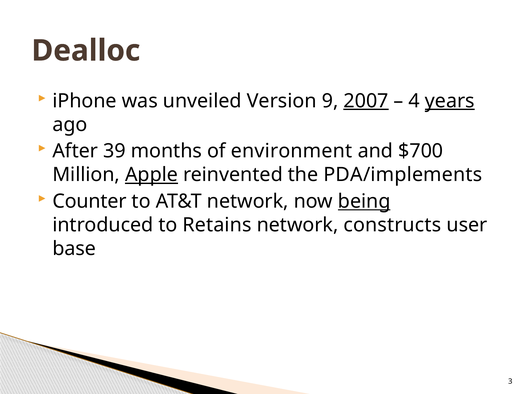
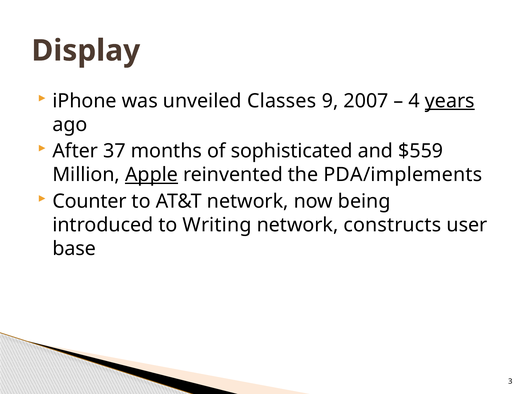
Dealloc: Dealloc -> Display
Version: Version -> Classes
2007 underline: present -> none
39: 39 -> 37
environment: environment -> sophisticated
$700: $700 -> $559
being underline: present -> none
Retains: Retains -> Writing
